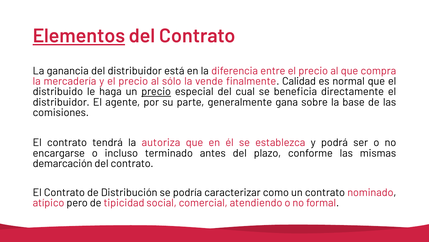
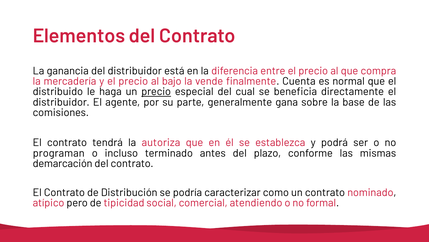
Elementos underline: present -> none
sólo: sólo -> bajo
Calidad: Calidad -> Cuenta
encargarse: encargarse -> programan
